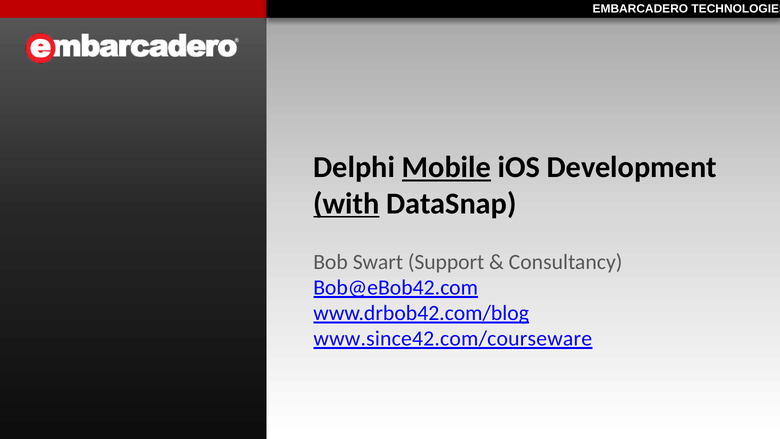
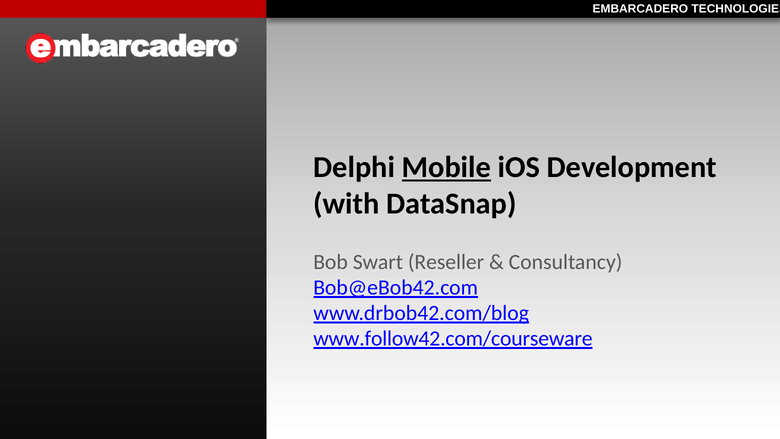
with underline: present -> none
Support: Support -> Reseller
www.since42.com/courseware: www.since42.com/courseware -> www.follow42.com/courseware
